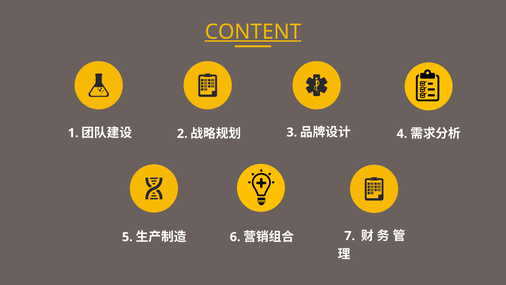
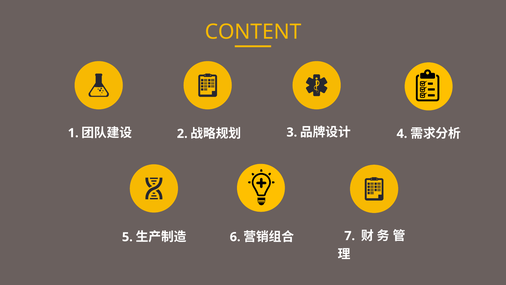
CONTENT underline: present -> none
